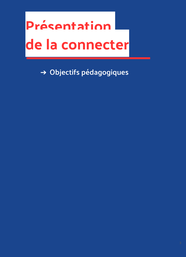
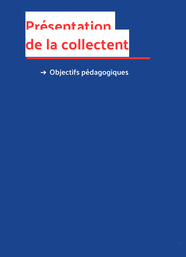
connecter: connecter -> collectent
